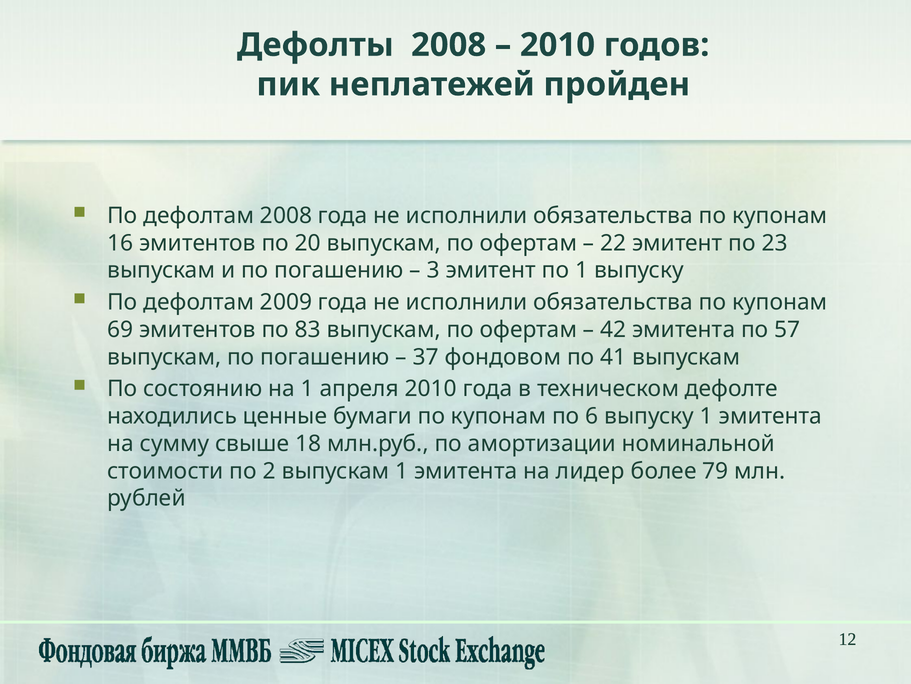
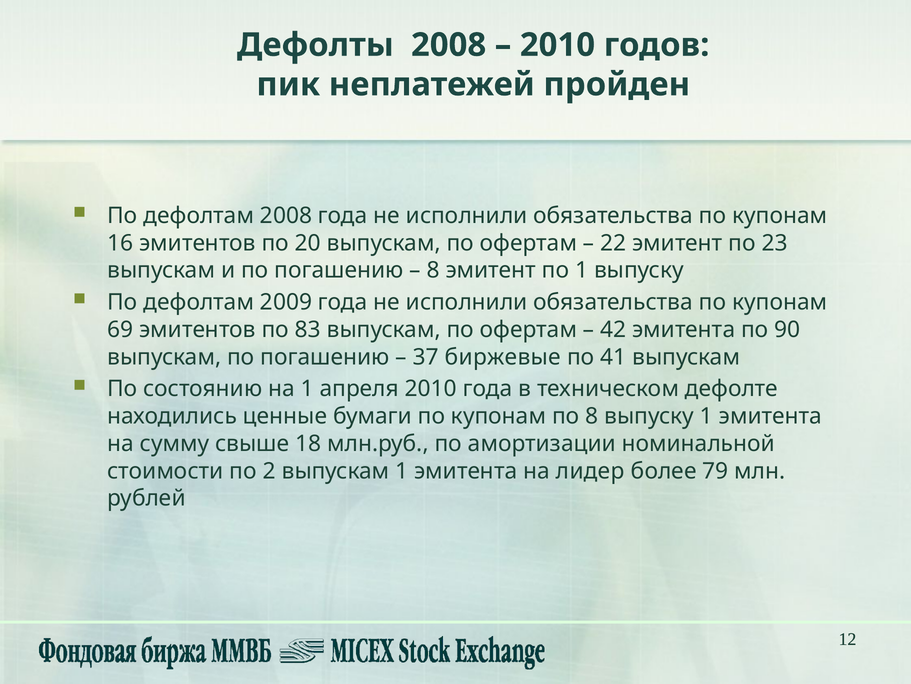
3 at (433, 270): 3 -> 8
57: 57 -> 90
фондовом: фондовом -> биржевые
по 6: 6 -> 8
